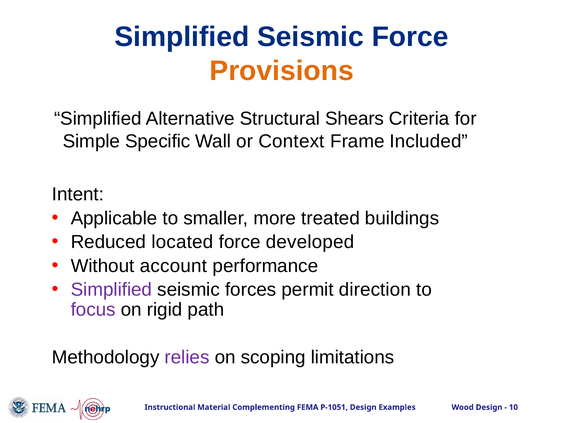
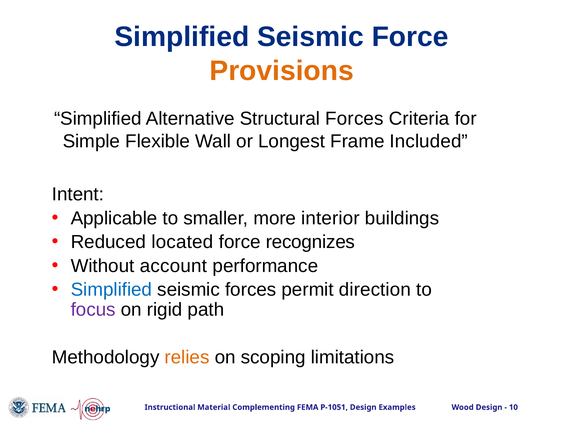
Structural Shears: Shears -> Forces
Specific: Specific -> Flexible
Context: Context -> Longest
treated: treated -> interior
developed: developed -> recognizes
Simplified at (111, 290) colour: purple -> blue
relies colour: purple -> orange
